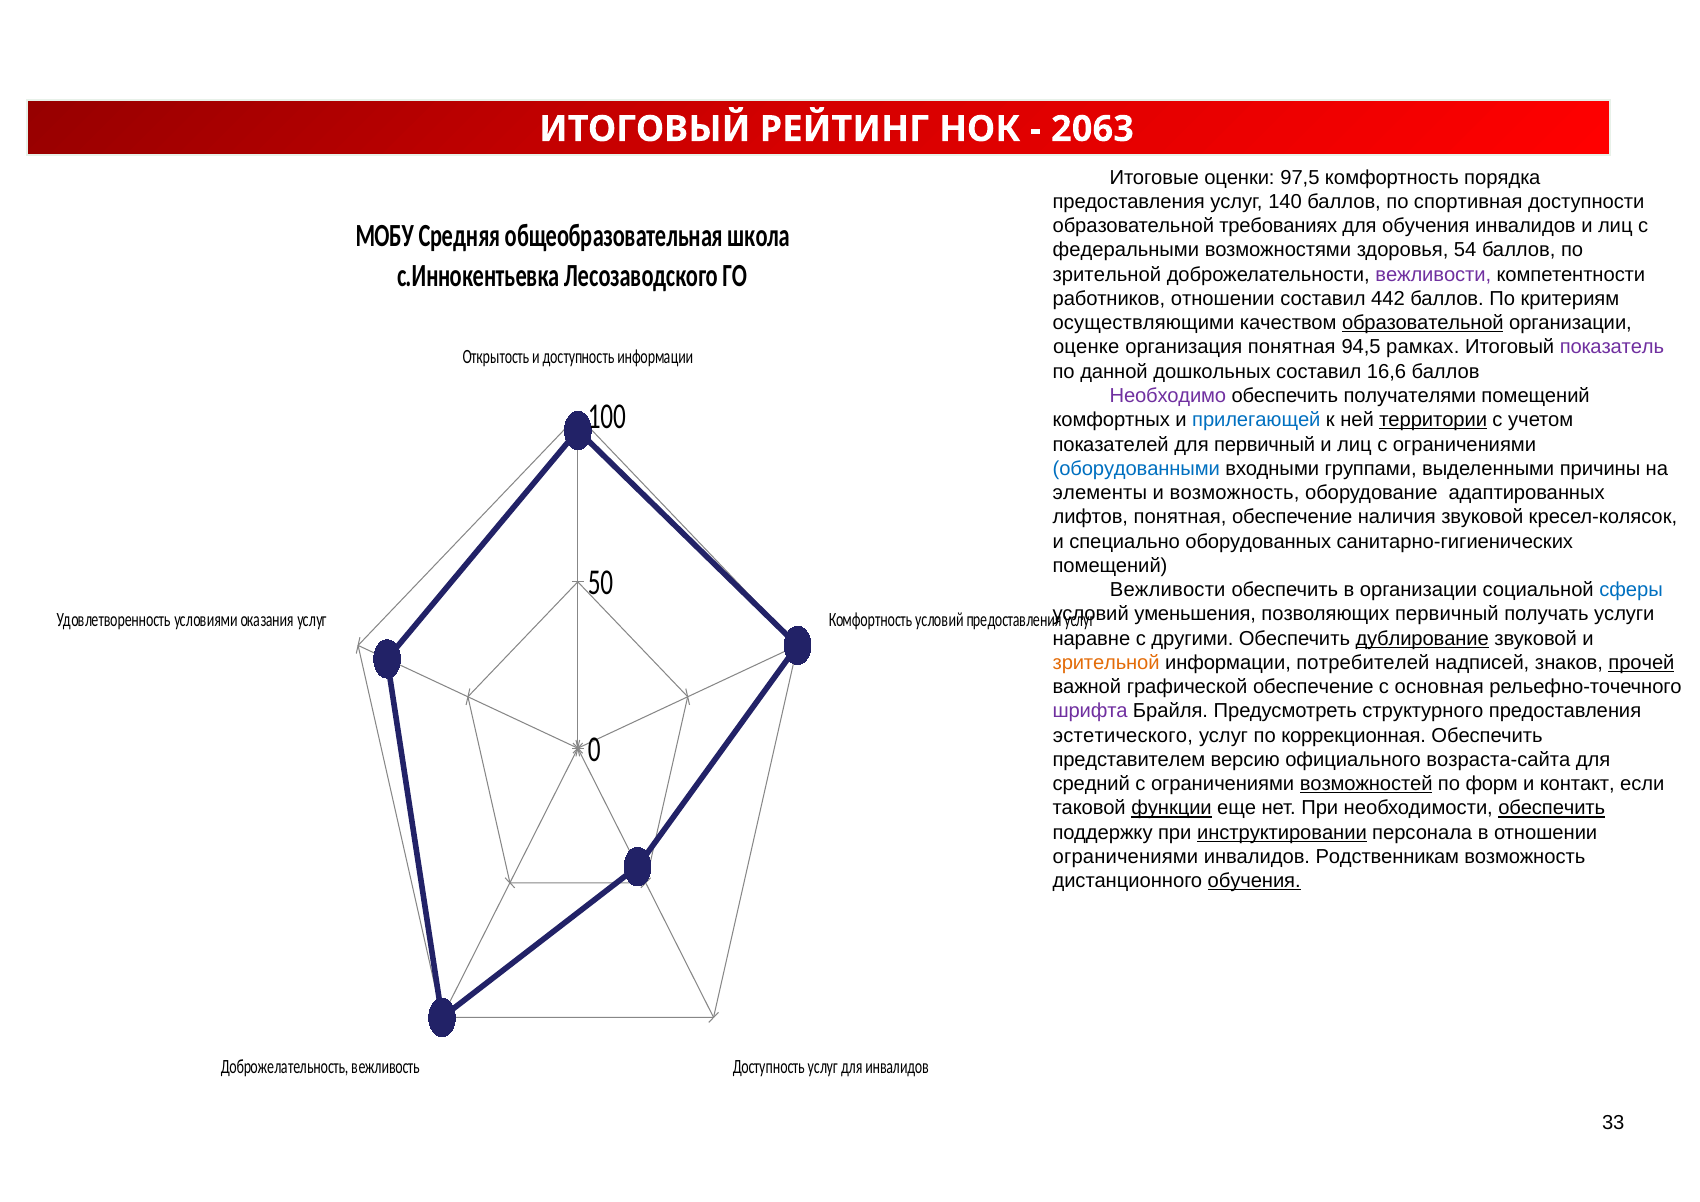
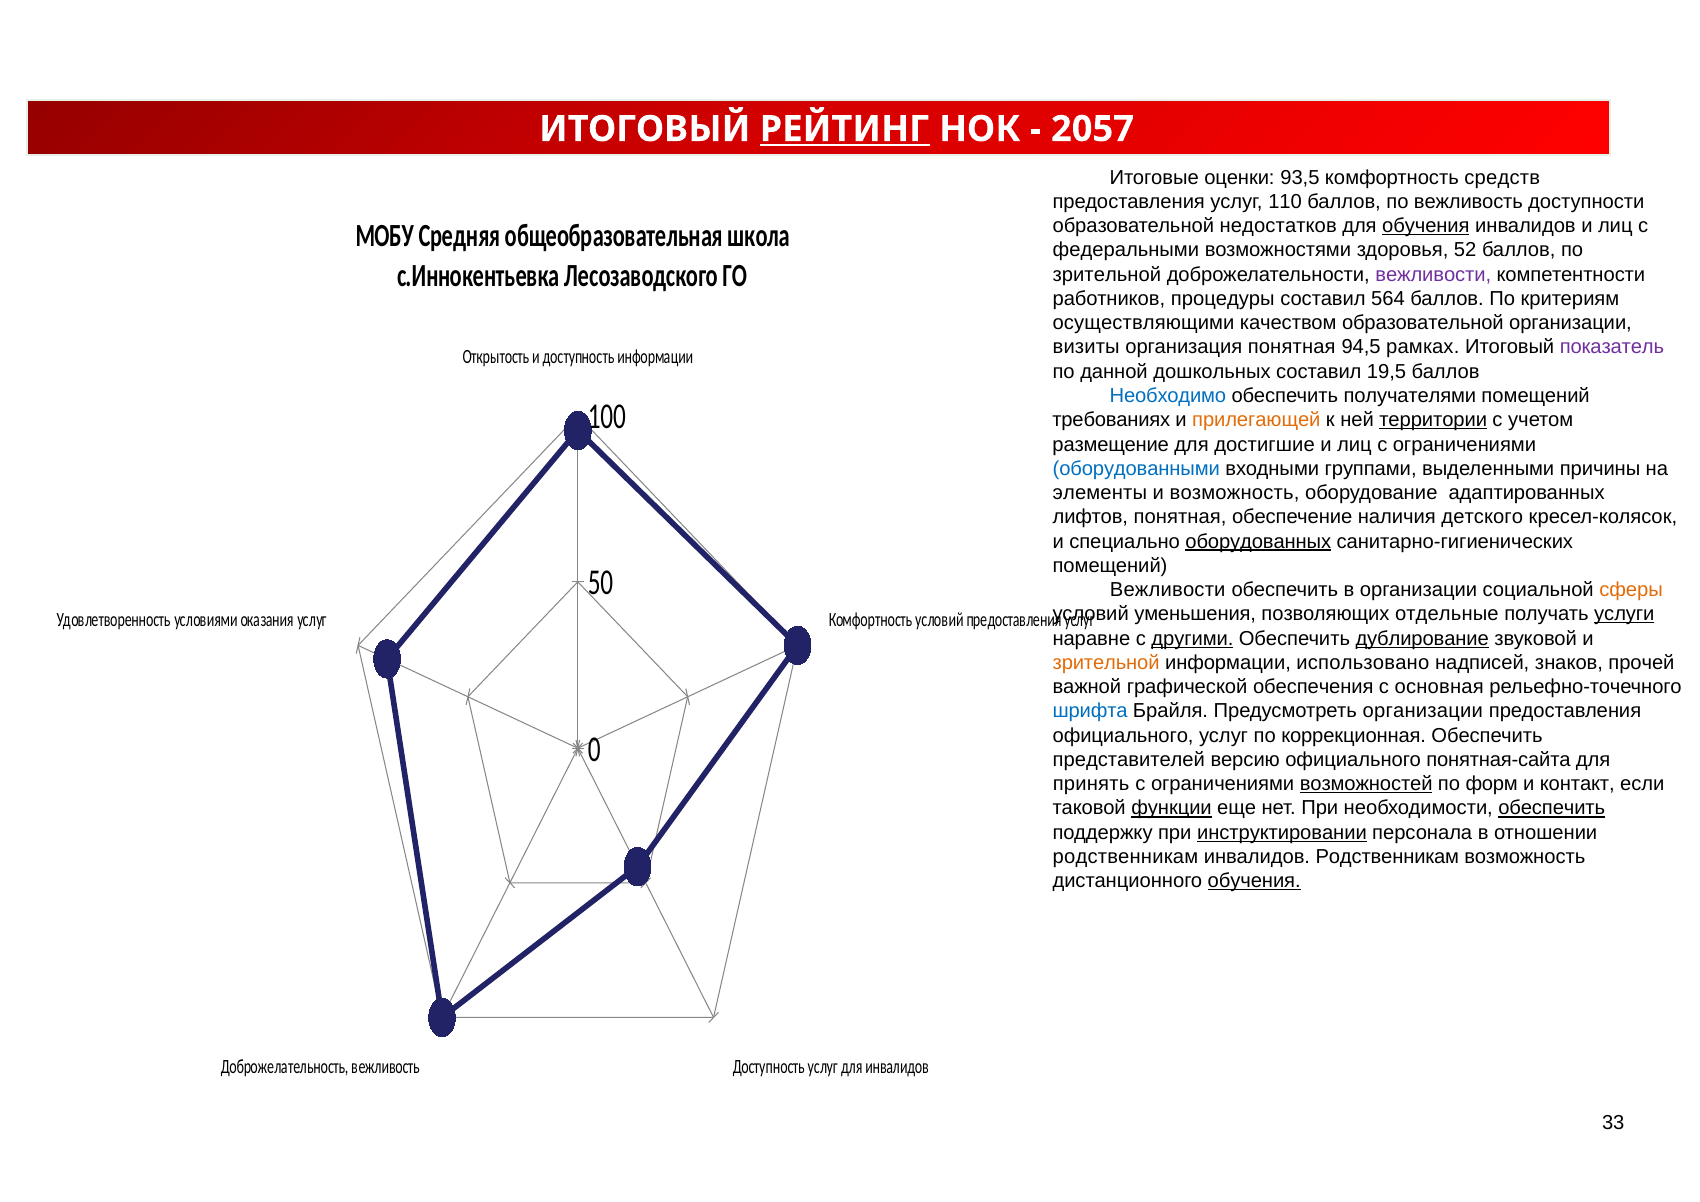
РЕЙТИНГ underline: none -> present
2063: 2063 -> 2057
97,5: 97,5 -> 93,5
порядка: порядка -> средств
140: 140 -> 110
по спортивная: спортивная -> вежливость
требованиях: требованиях -> недостатков
обучения at (1426, 226) underline: none -> present
54: 54 -> 52
работников отношении: отношении -> процедуры
442: 442 -> 564
образовательной at (1423, 323) underline: present -> none
оценке: оценке -> визиты
16,6: 16,6 -> 19,5
Необходимо colour: purple -> blue
комфортных: комфортных -> требованиях
прилегающей colour: blue -> orange
показателей: показателей -> размещение
для первичный: первичный -> достигшие
наличия звуковой: звуковой -> детского
оборудованных underline: none -> present
сферы colour: blue -> orange
позволяющих первичный: первичный -> отдельные
услуги underline: none -> present
другими underline: none -> present
потребителей: потребителей -> использовано
прочей underline: present -> none
графической обеспечение: обеспечение -> обеспечения
шрифта colour: purple -> blue
Предусмотреть структурного: структурного -> организации
эстетического at (1123, 736): эстетического -> официального
представителем: представителем -> представителей
возраста-сайта: возраста-сайта -> понятная-сайта
средний: средний -> принять
ограничениями at (1125, 857): ограничениями -> родственникам
